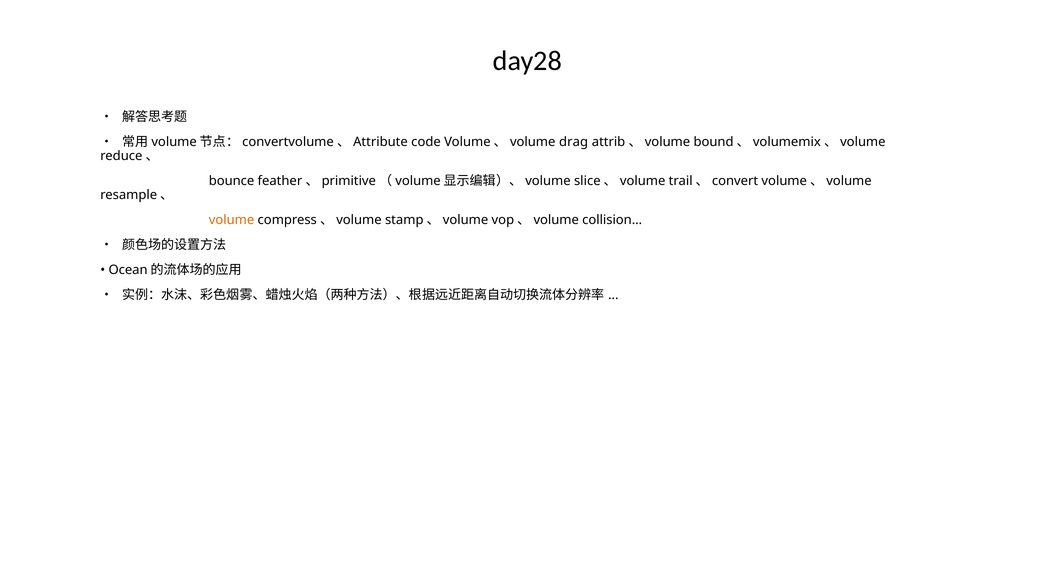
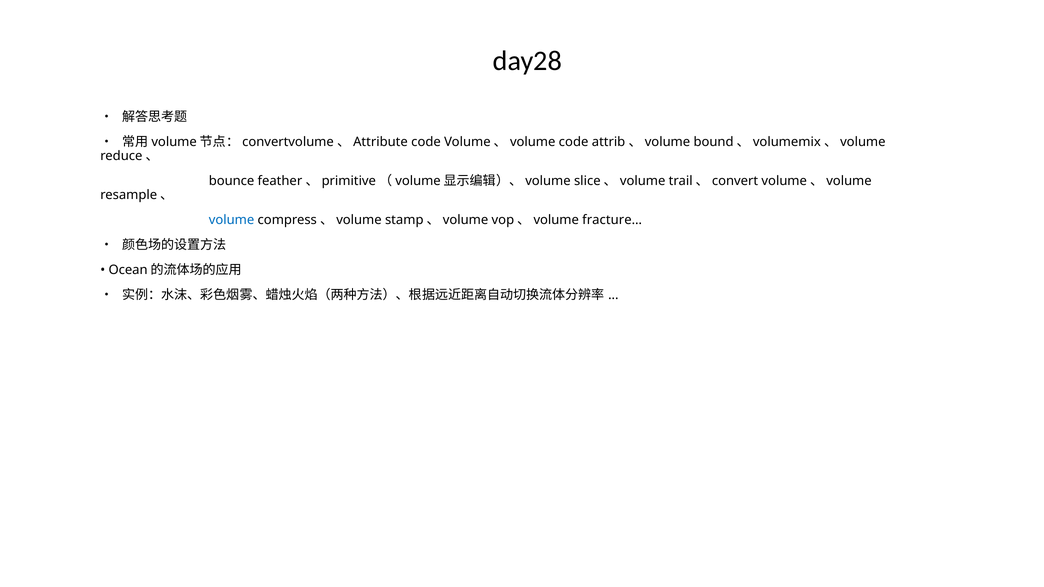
Volume、volume drag: drag -> code
volume colour: orange -> blue
collision…: collision… -> fracture…
